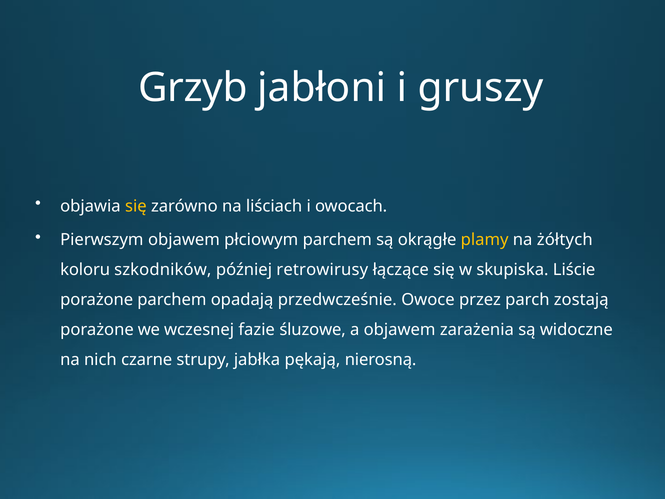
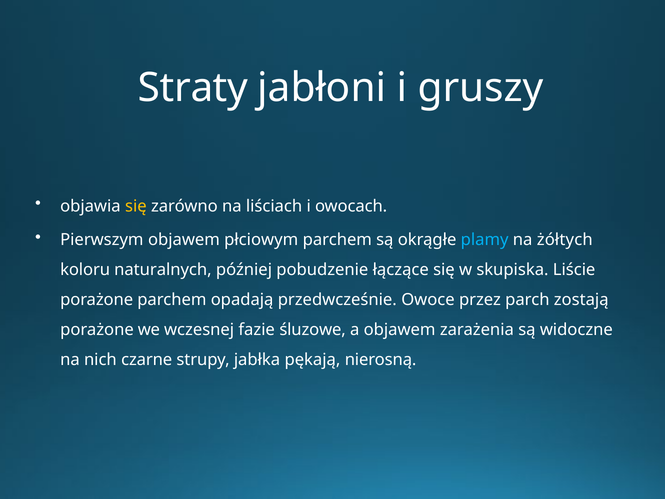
Grzyb: Grzyb -> Straty
plamy colour: yellow -> light blue
szkodników: szkodników -> naturalnych
retrowirusy: retrowirusy -> pobudzenie
